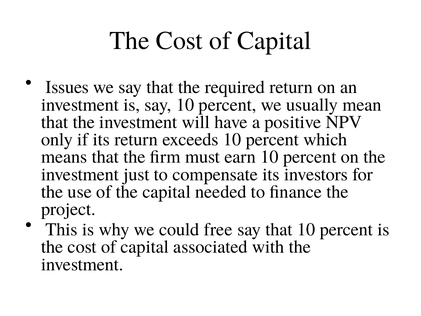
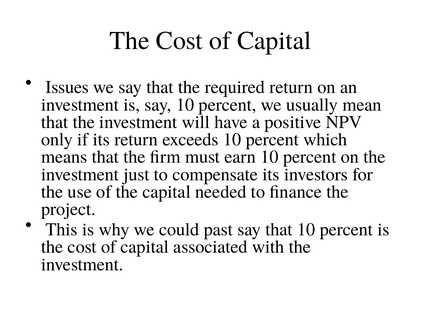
free: free -> past
